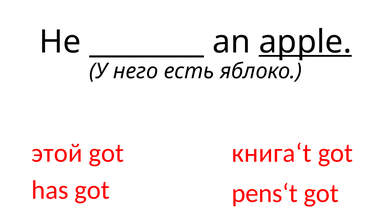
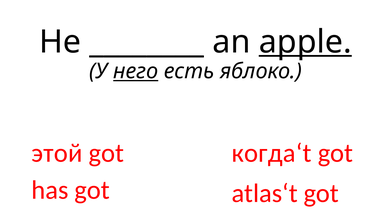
него underline: none -> present
книга‘t: книга‘t -> когда‘t
pens‘t: pens‘t -> atlas‘t
